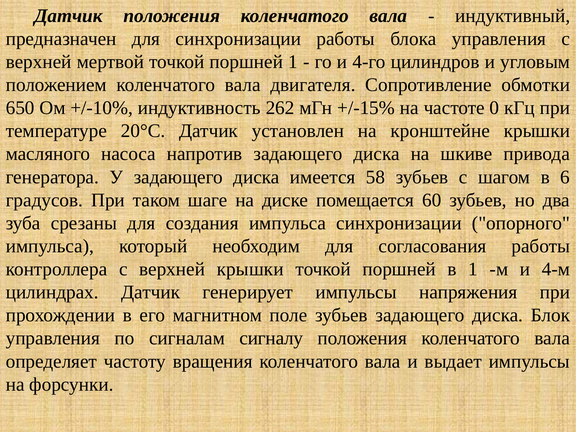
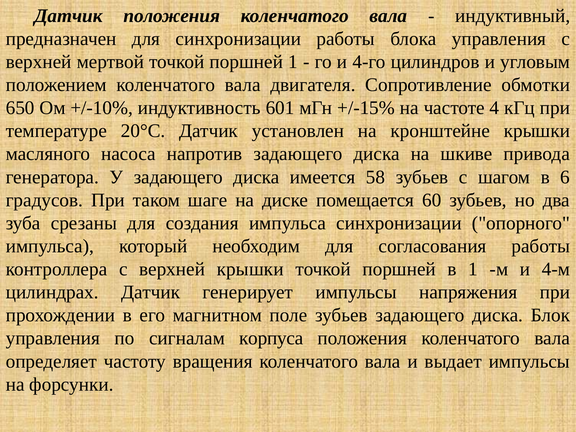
262: 262 -> 601
0: 0 -> 4
сигналу: сигналу -> корпуса
